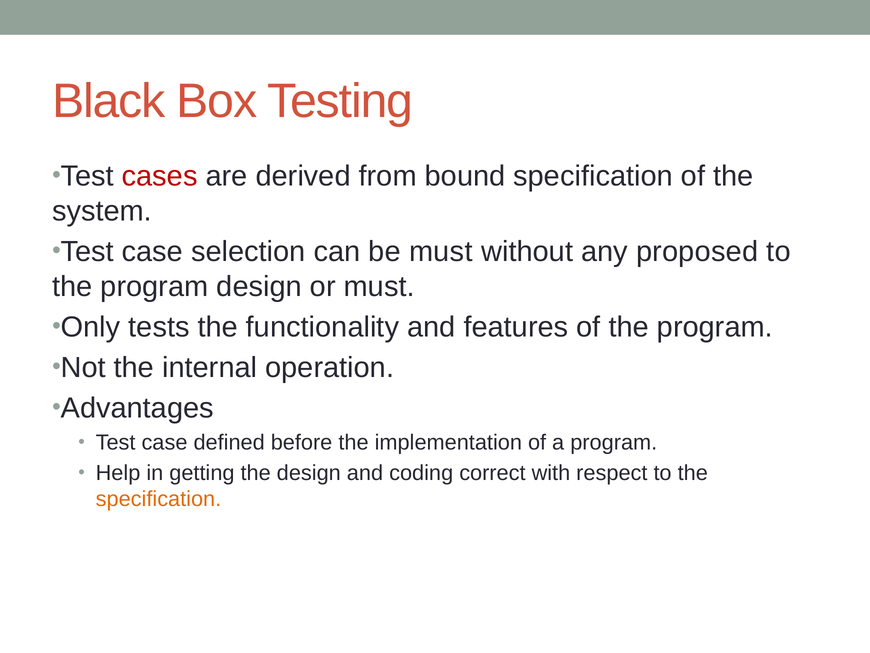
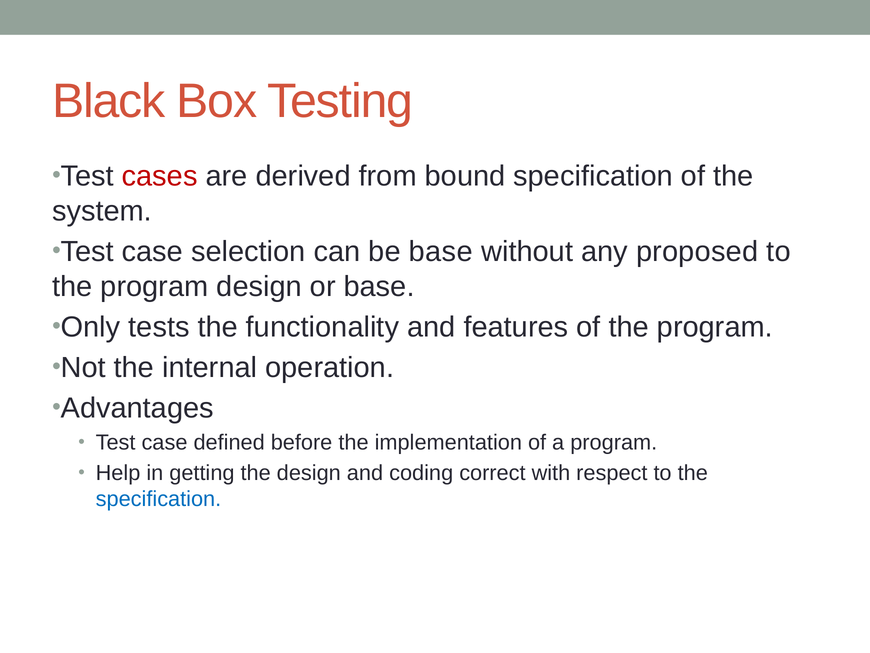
be must: must -> base
or must: must -> base
specification at (158, 499) colour: orange -> blue
